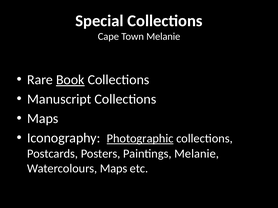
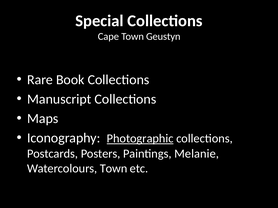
Town Melanie: Melanie -> Geustyn
Book underline: present -> none
Watercolours Maps: Maps -> Town
